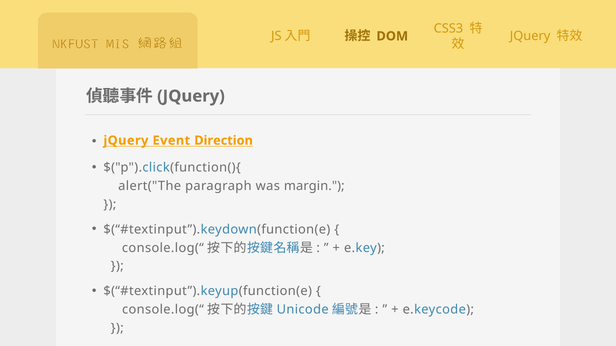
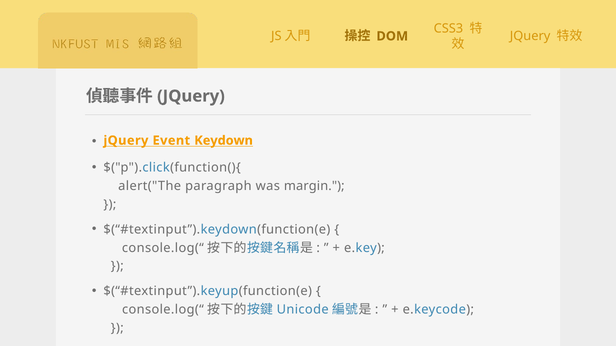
Direction: Direction -> Keydown
